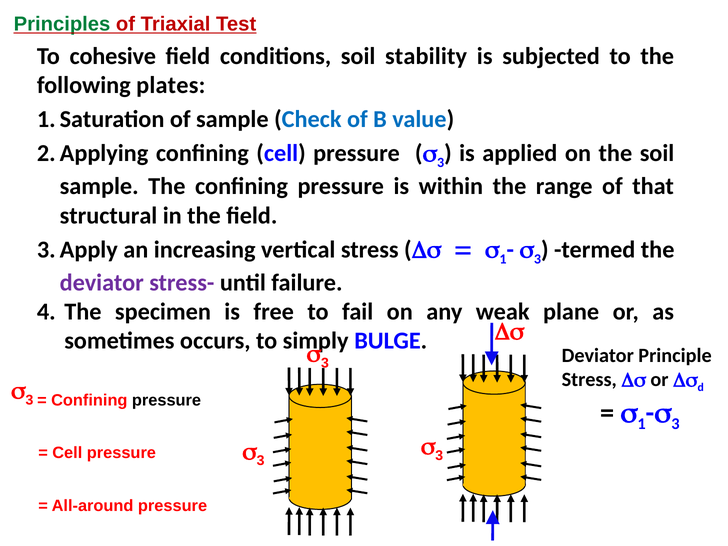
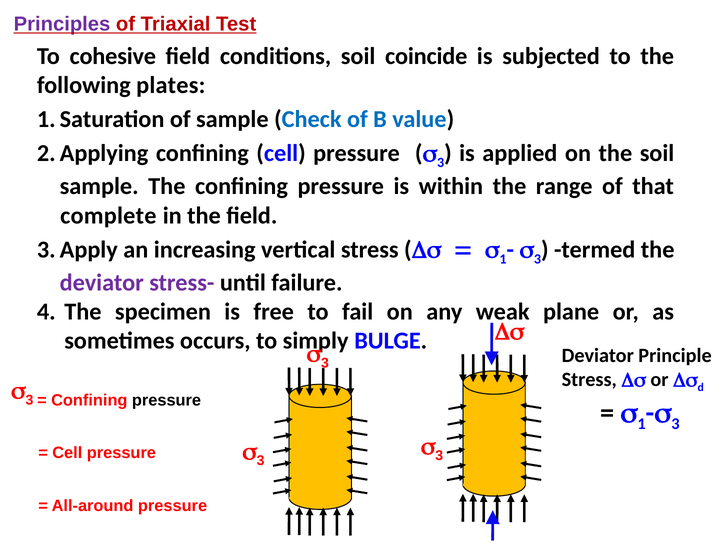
Principles colour: green -> purple
stability: stability -> coincide
structural: structural -> complete
